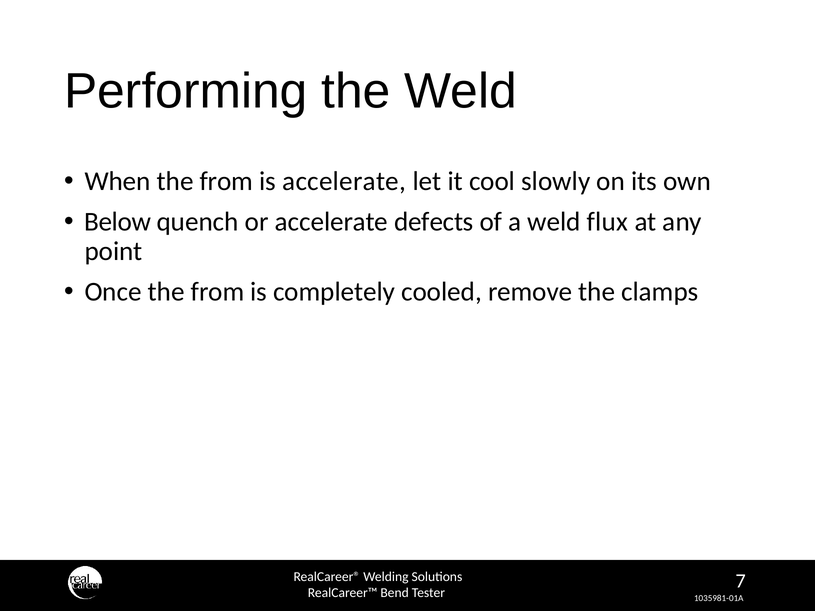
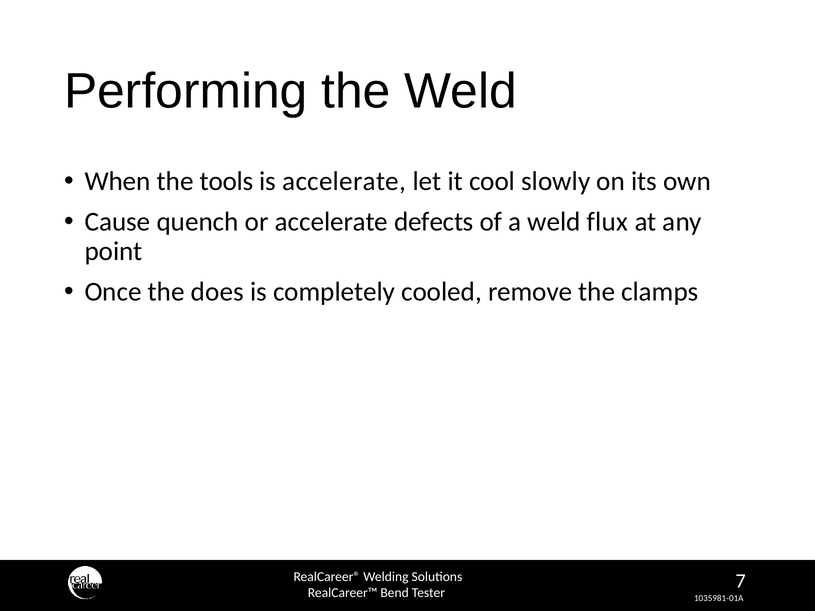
When the from: from -> tools
Below: Below -> Cause
Once the from: from -> does
